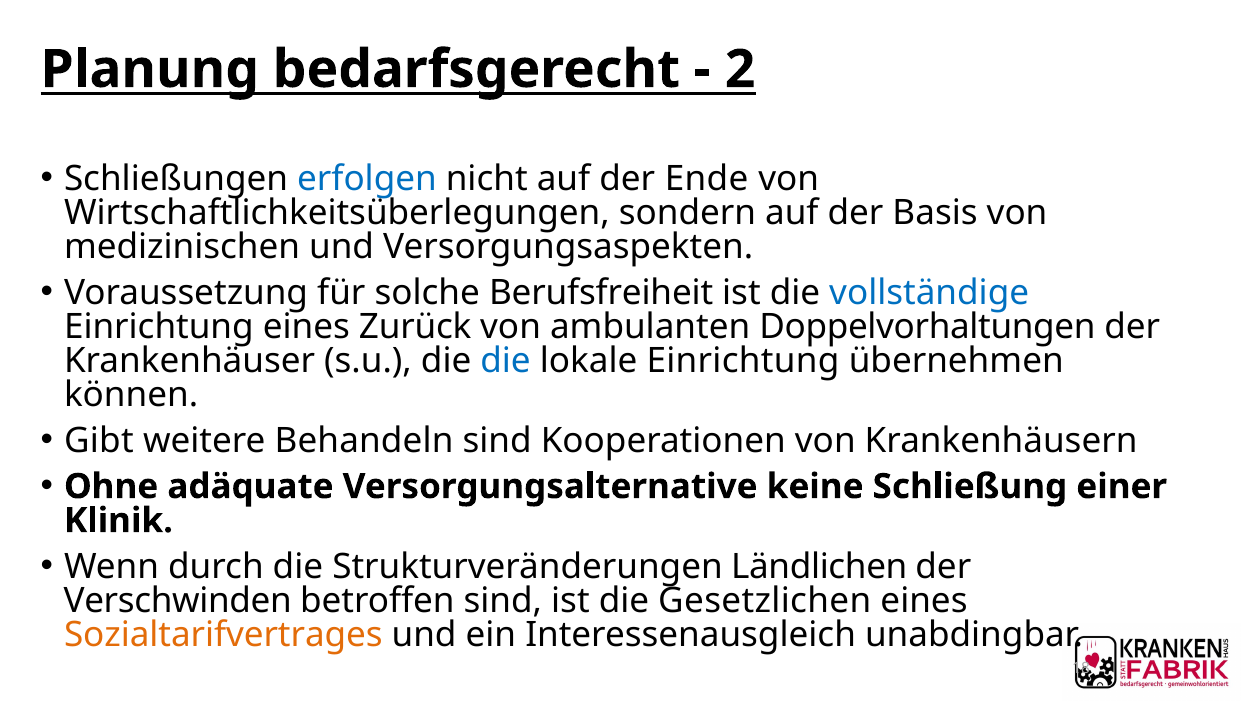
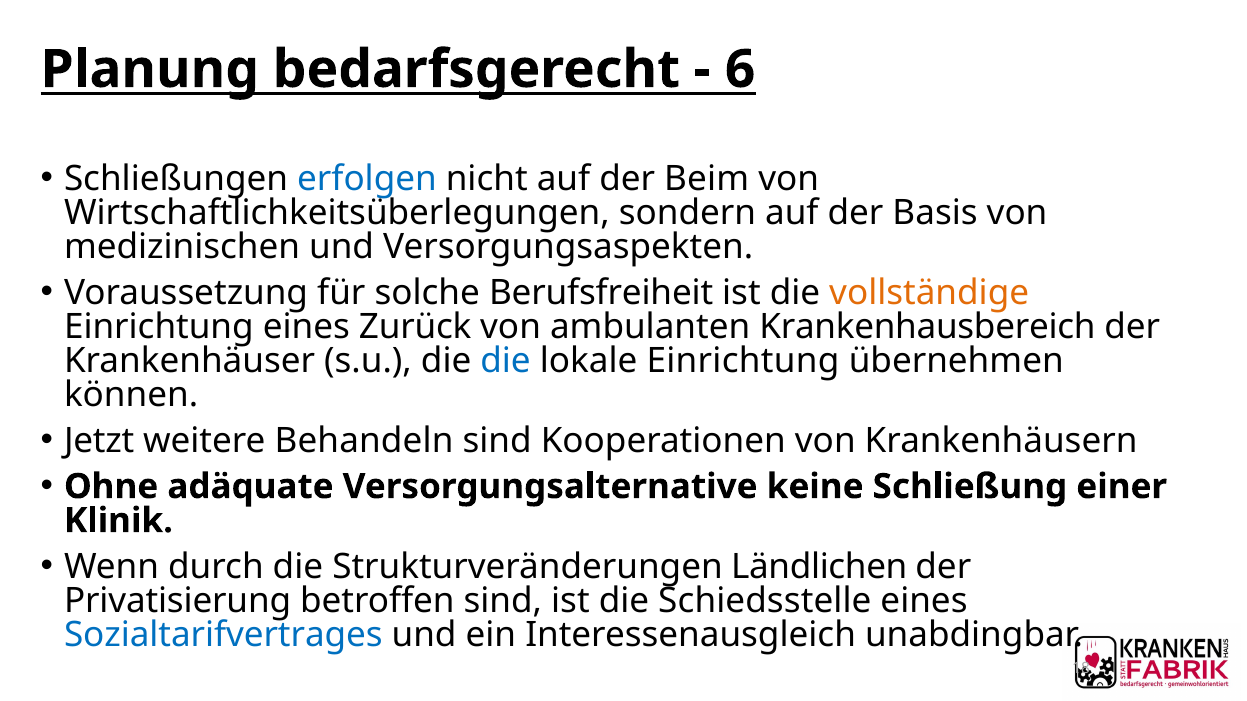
2: 2 -> 6
Ende: Ende -> Beim
vollständige colour: blue -> orange
Doppelvorhaltungen: Doppelvorhaltungen -> Krankenhausbereich
Gibt: Gibt -> Jetzt
Verschwinden: Verschwinden -> Privatisierung
Gesetzlichen: Gesetzlichen -> Schiedsstelle
Sozialtarifvertrages colour: orange -> blue
